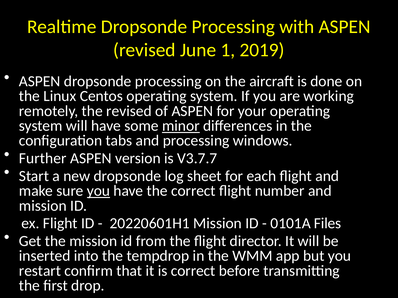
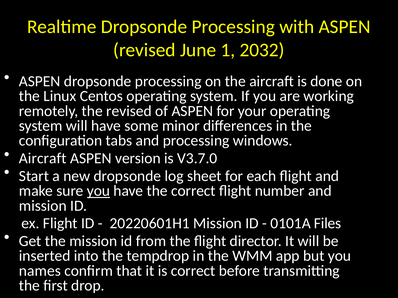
2019: 2019 -> 2032
minor underline: present -> none
Further at (43, 159): Further -> Aircraft
V3.7.7: V3.7.7 -> V3.7.0
restart: restart -> names
